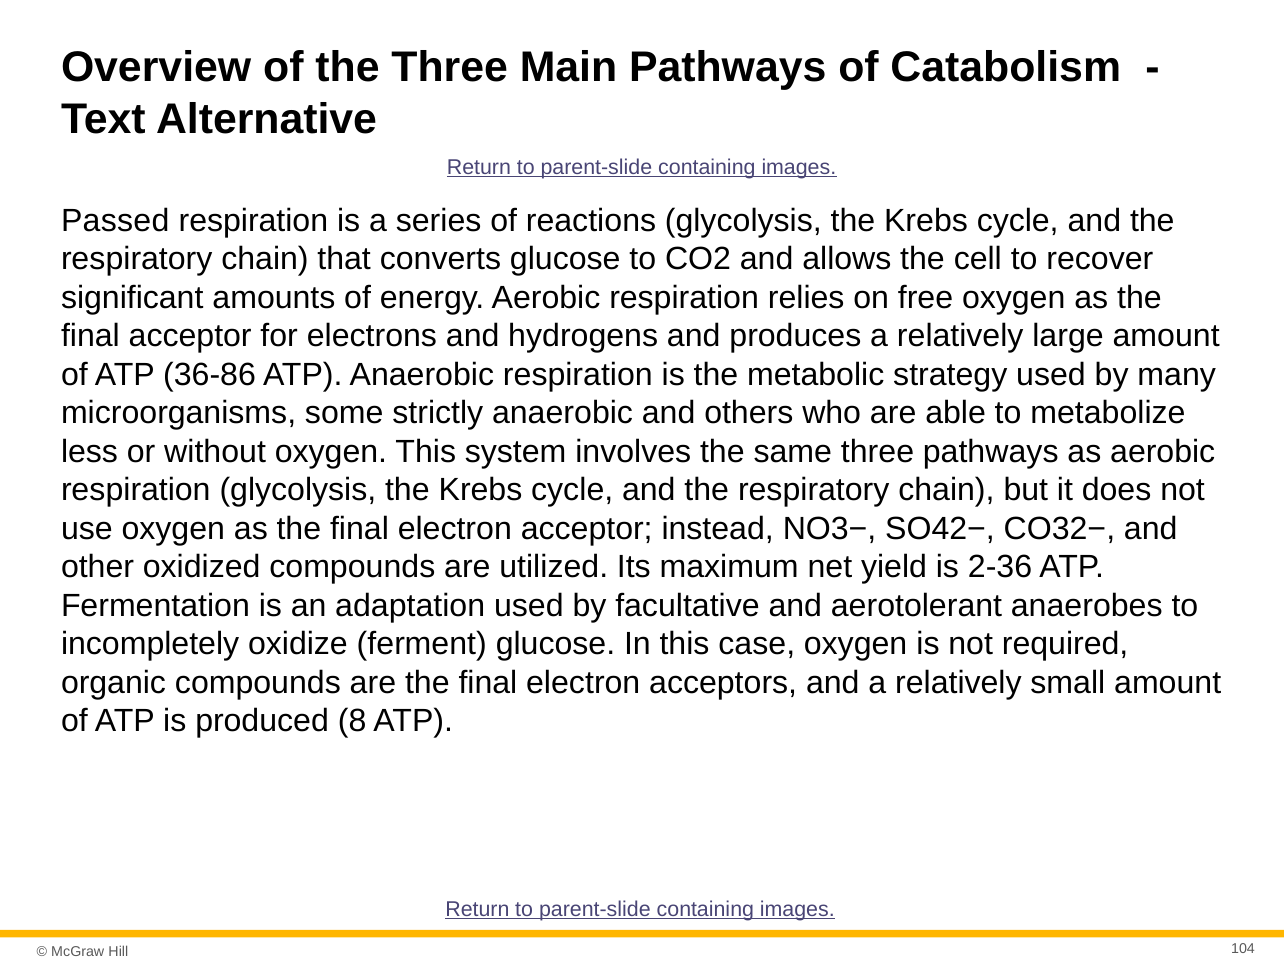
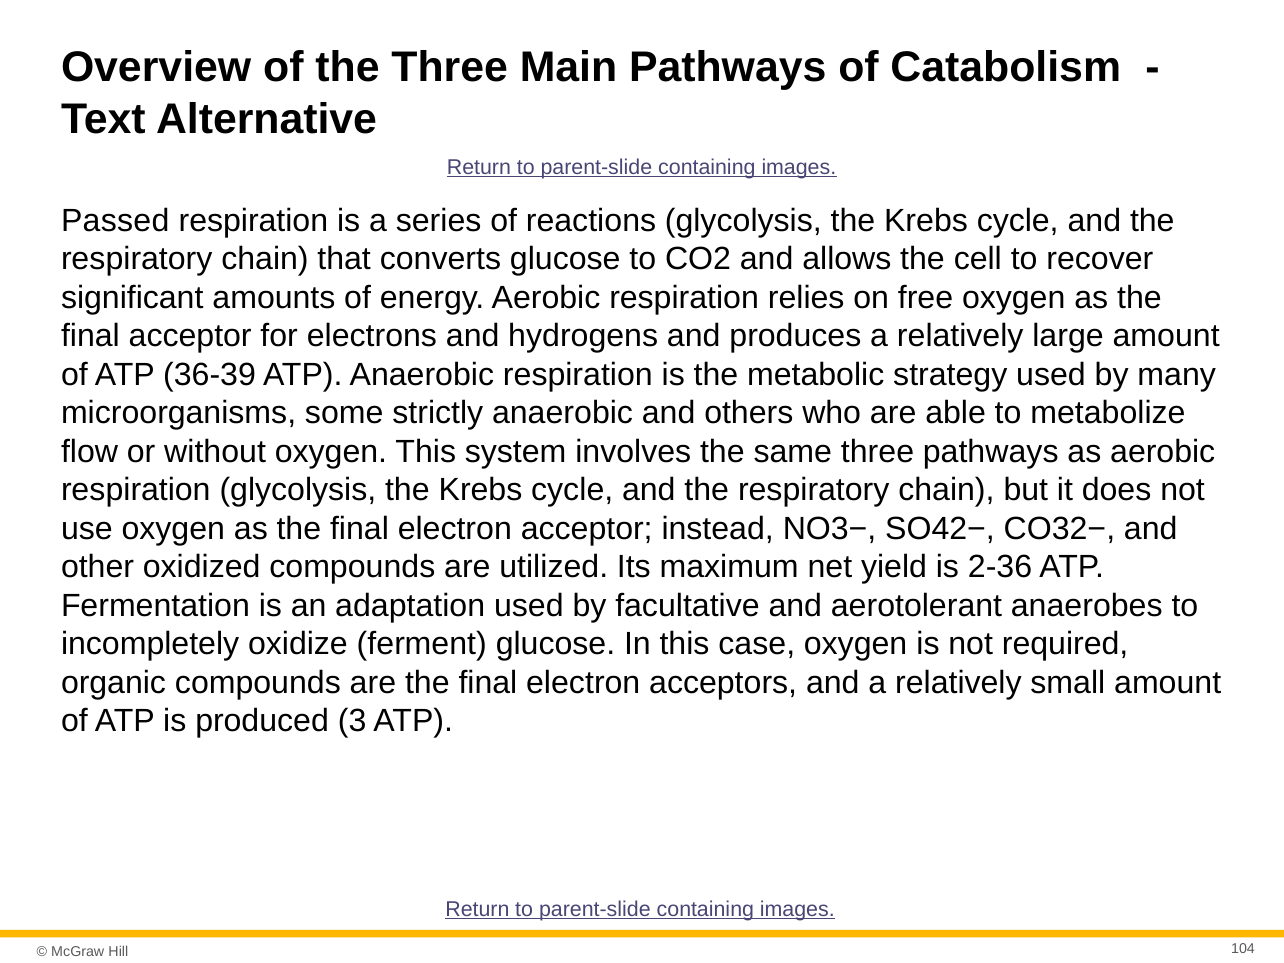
36-86: 36-86 -> 36-39
less: less -> flow
8: 8 -> 3
